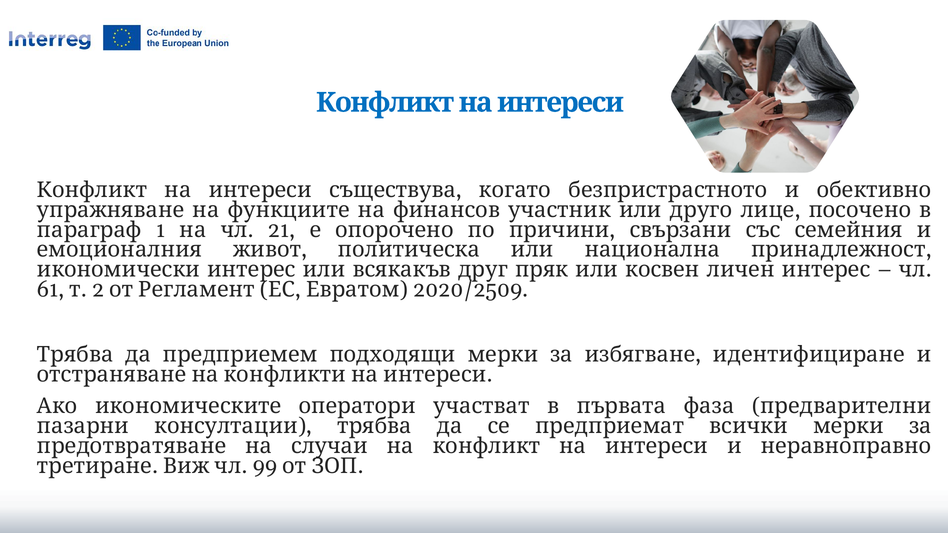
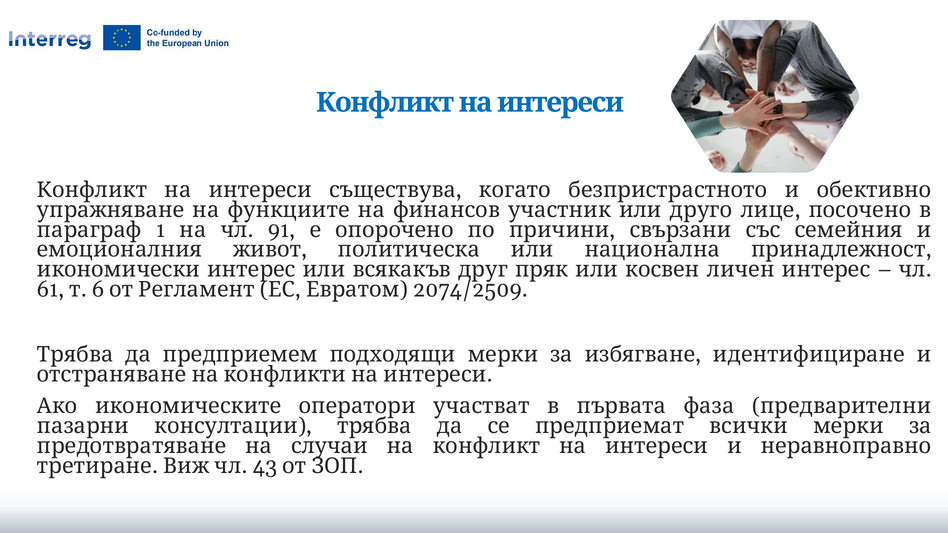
21: 21 -> 91
2: 2 -> 6
2020/2509: 2020/2509 -> 2074/2509
99: 99 -> 43
